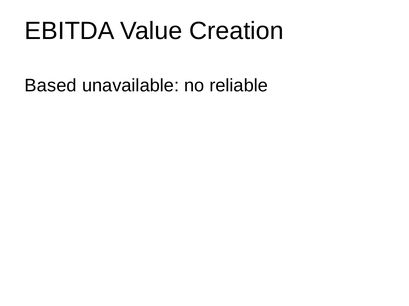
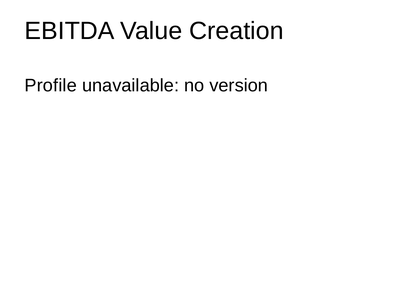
Based: Based -> Profile
reliable: reliable -> version
